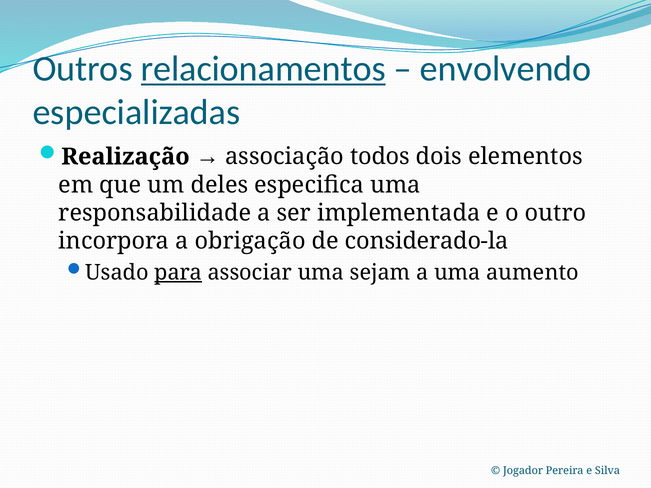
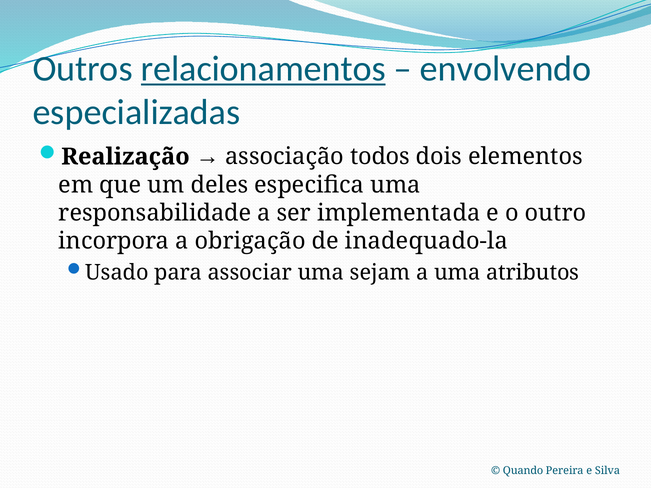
considerado-la: considerado-la -> inadequado-la
para underline: present -> none
aumento: aumento -> atributos
Jogador: Jogador -> Quando
